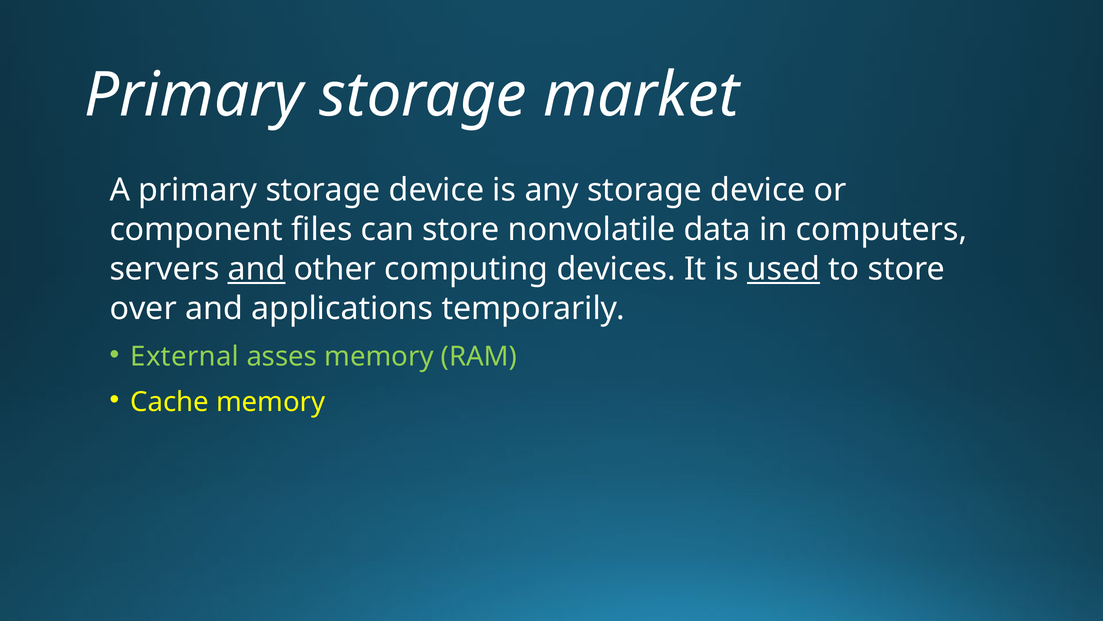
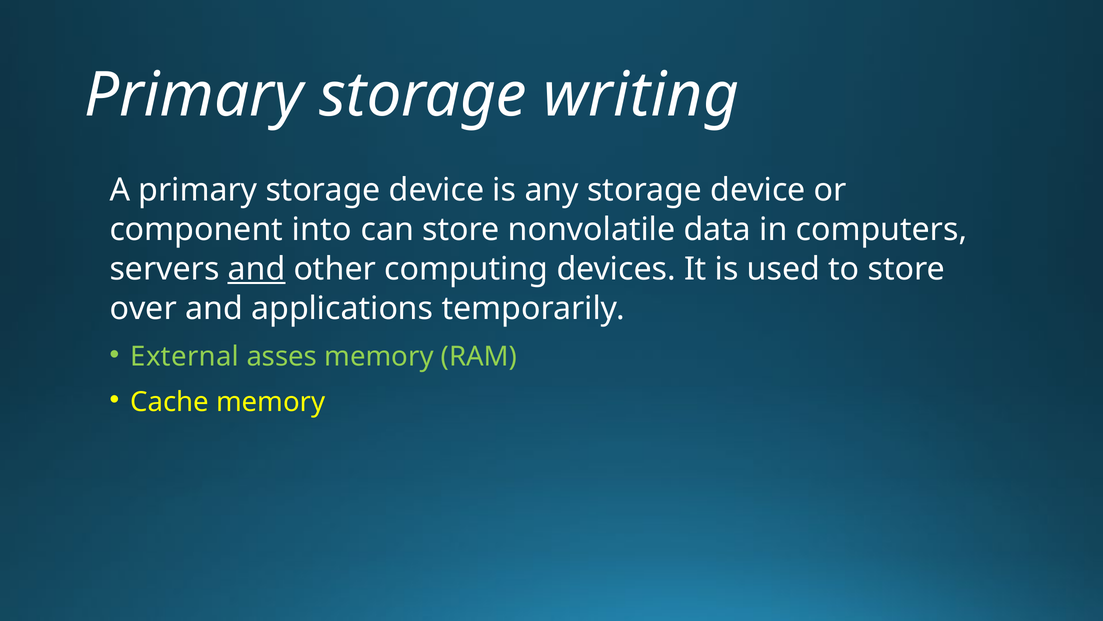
market: market -> writing
files: files -> into
used underline: present -> none
